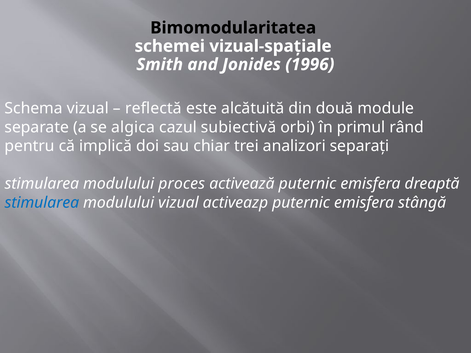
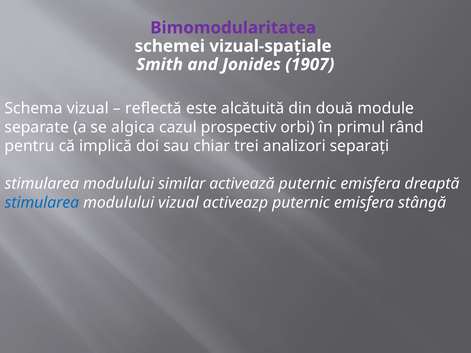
Bimomodularitatea colour: black -> purple
1996: 1996 -> 1907
subiectivă: subiectivă -> prospectiv
proces: proces -> similar
